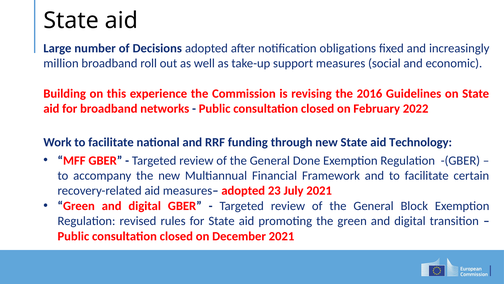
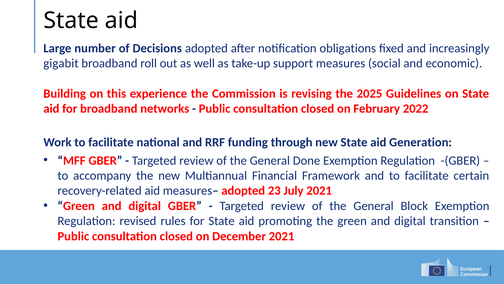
million: million -> gigabit
2016: 2016 -> 2025
Technology: Technology -> Generation
